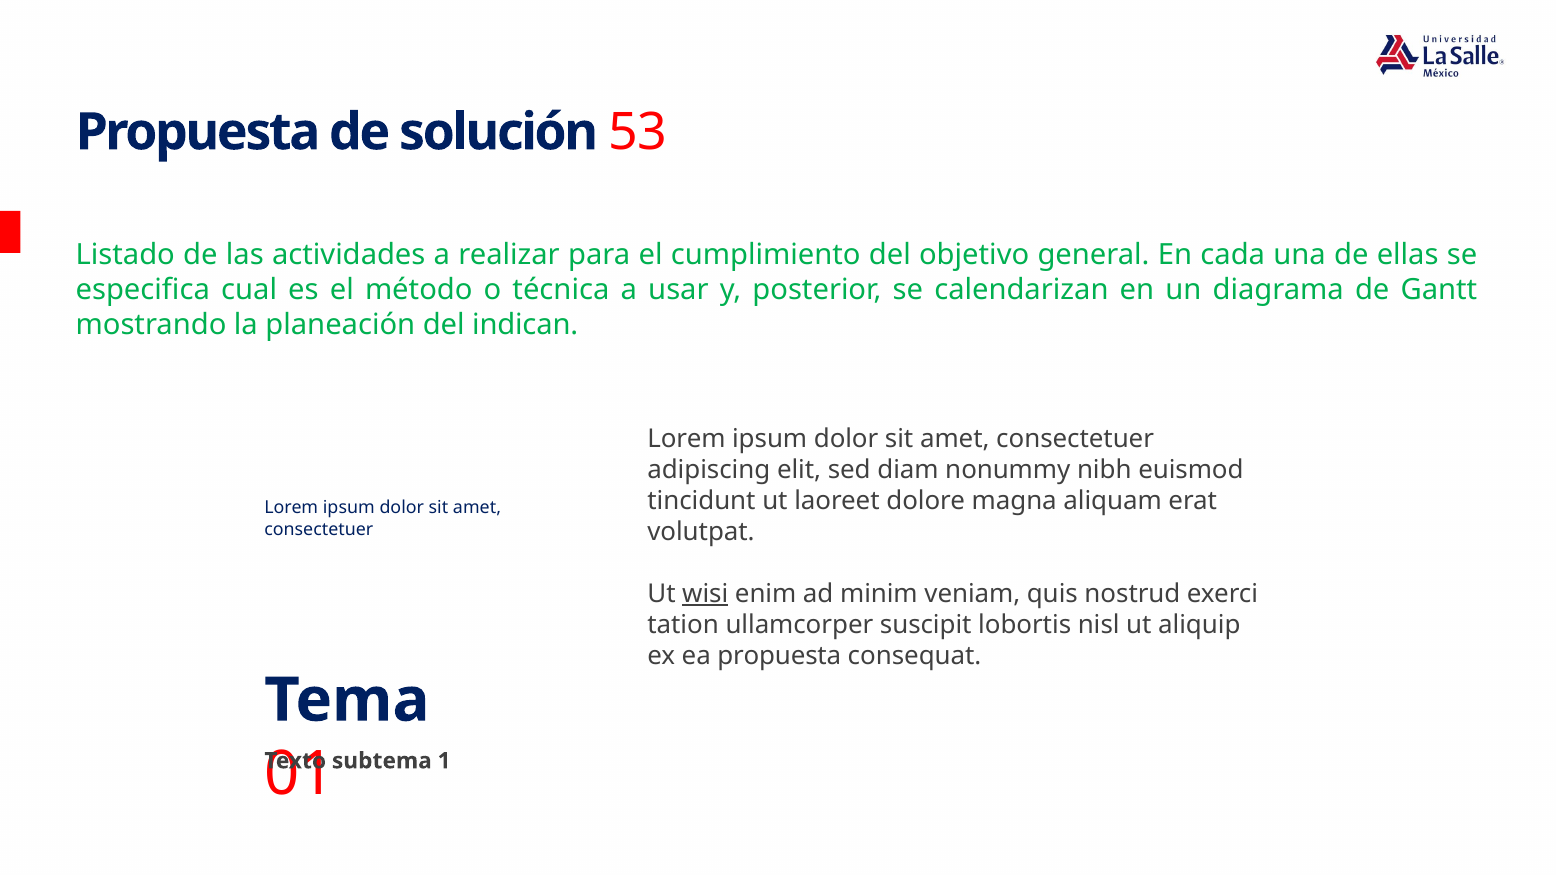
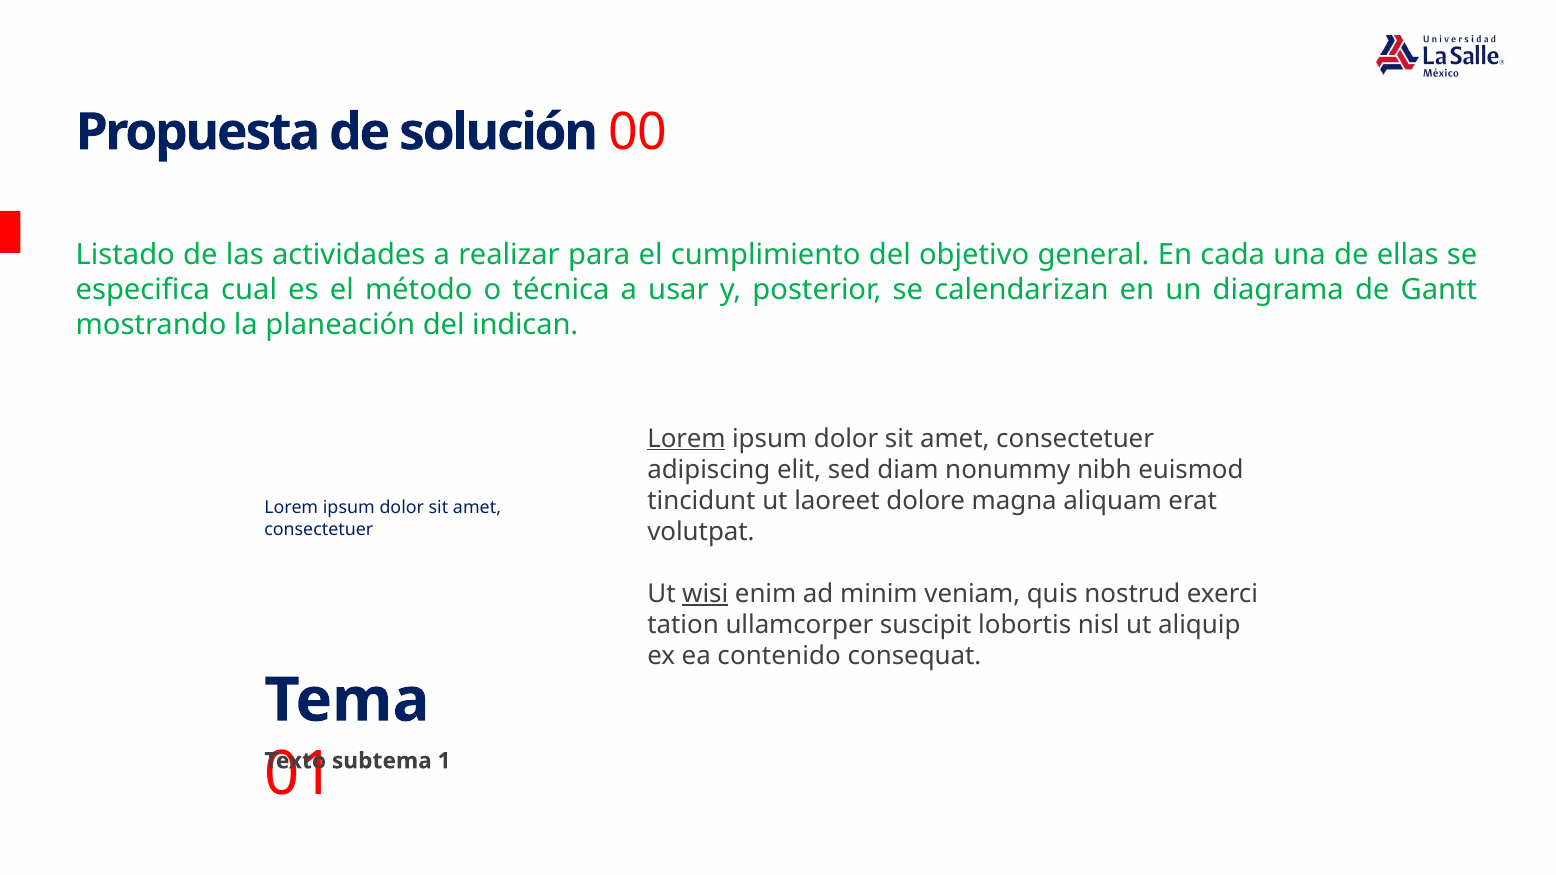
53: 53 -> 00
Lorem at (687, 439) underline: none -> present
ea propuesta: propuesta -> contenido
